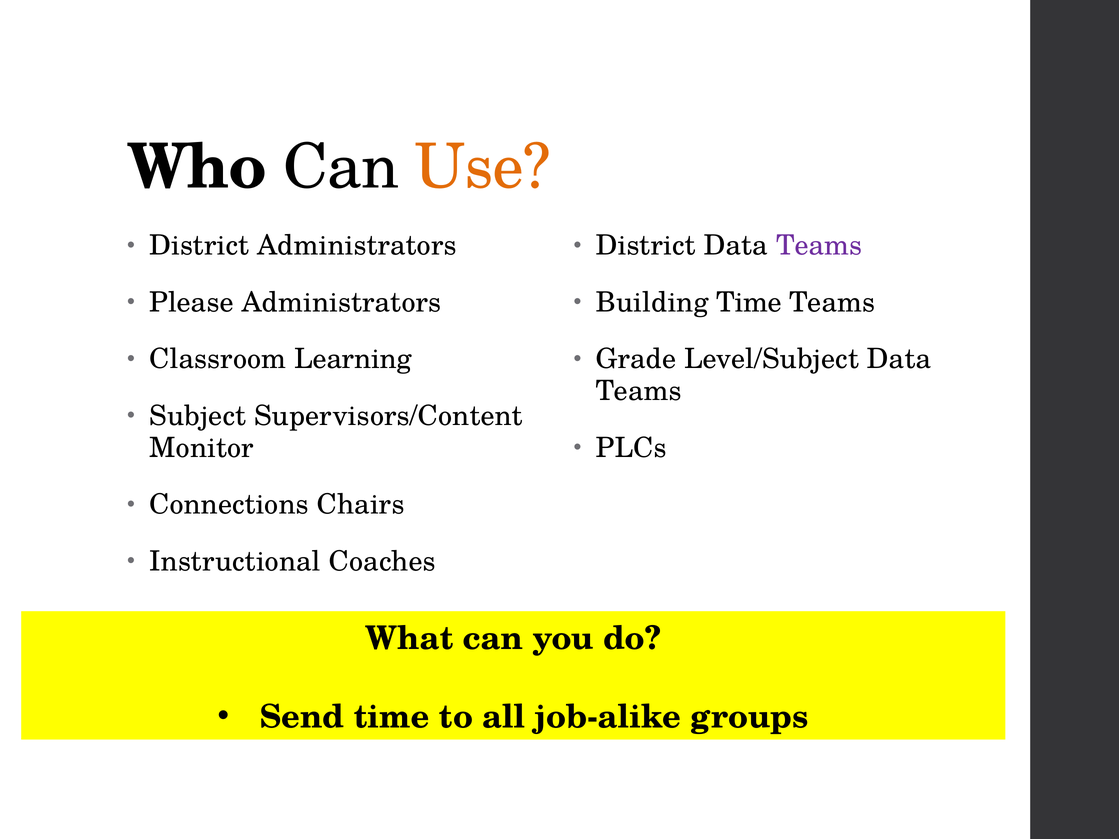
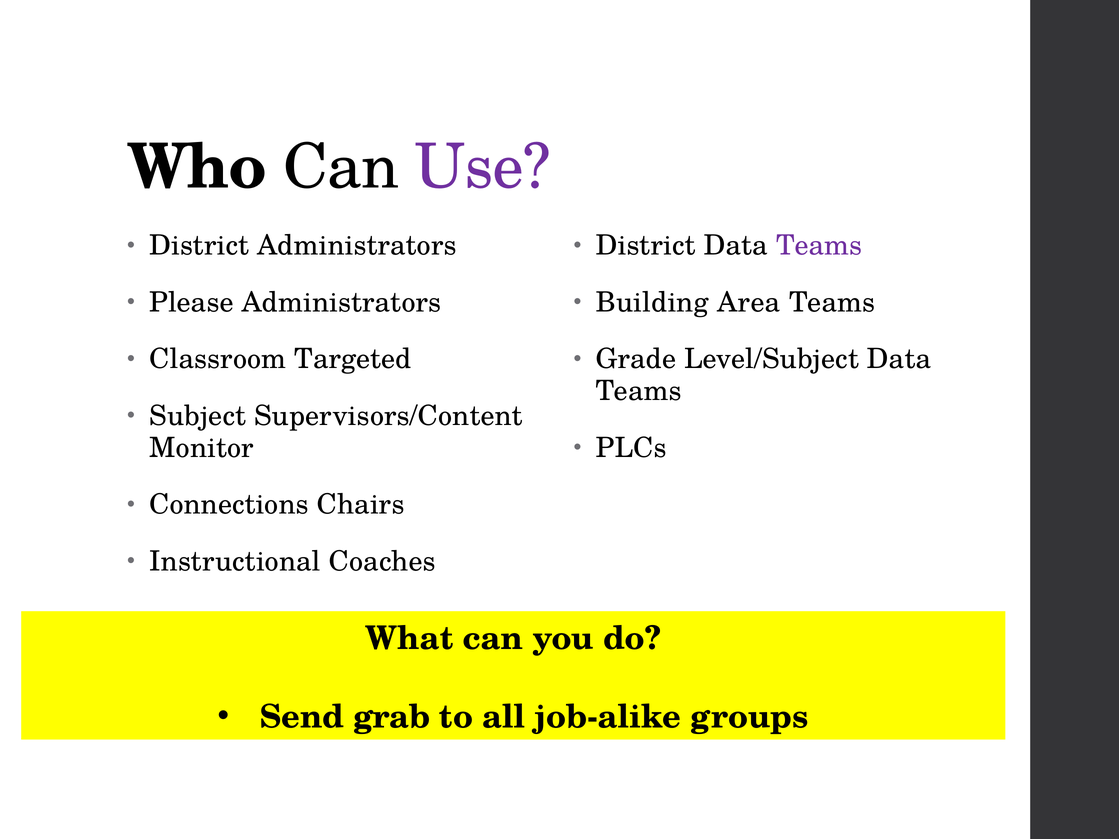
Use colour: orange -> purple
Building Time: Time -> Area
Learning: Learning -> Targeted
Send time: time -> grab
